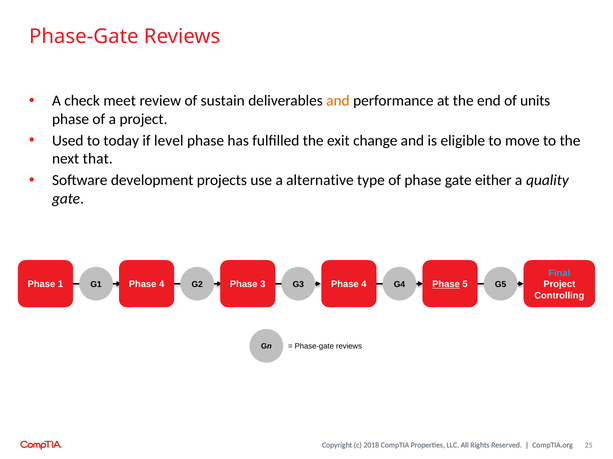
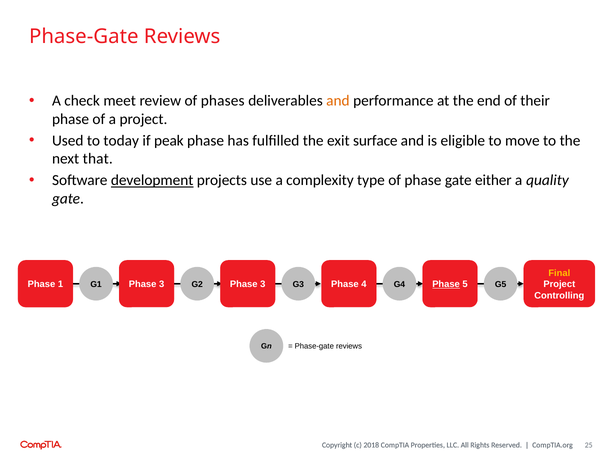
sustain: sustain -> phases
units: units -> their
level: level -> peak
change: change -> surface
development underline: none -> present
alternative: alternative -> complexity
Final colour: light blue -> yellow
1 Phase 4: 4 -> 3
